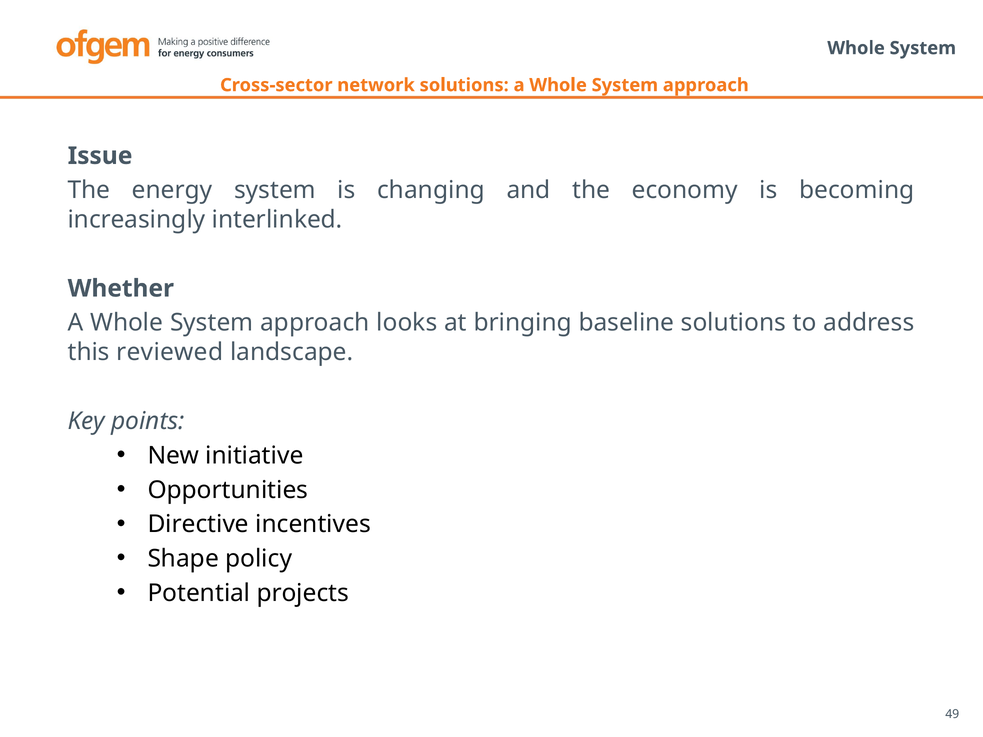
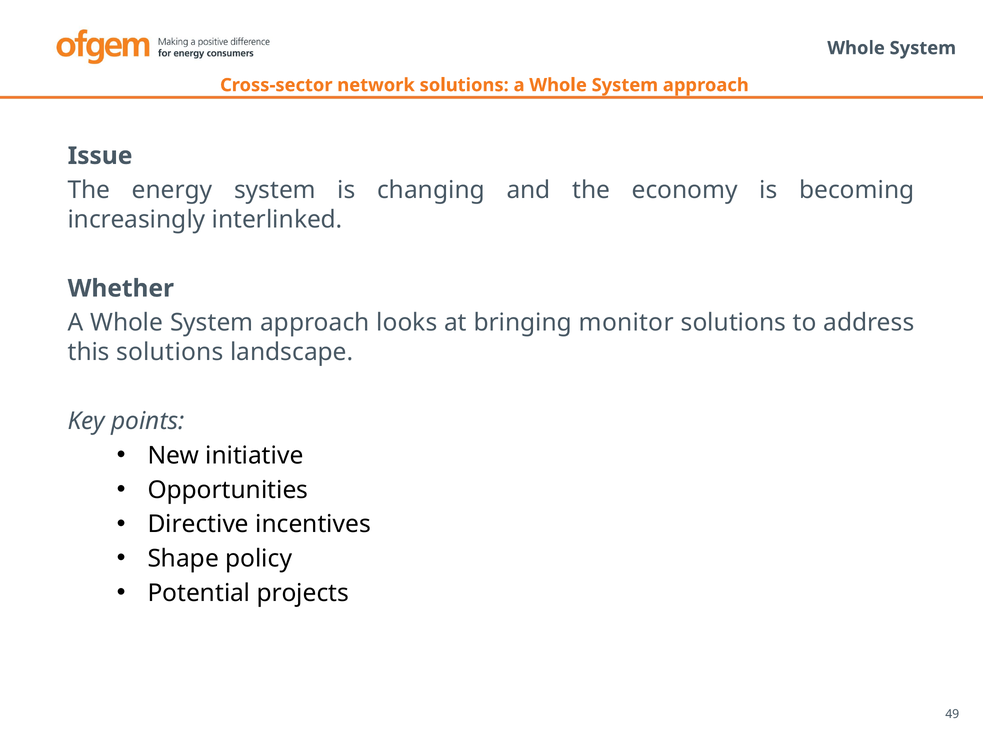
baseline: baseline -> monitor
this reviewed: reviewed -> solutions
